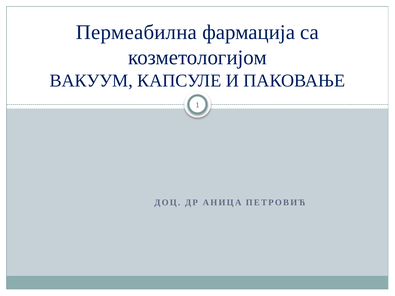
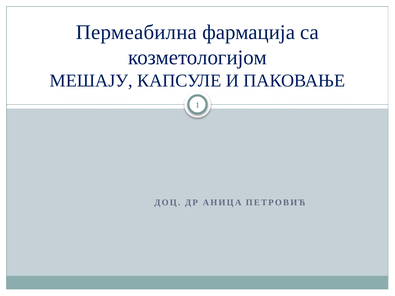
ВАКУУМ: ВАКУУМ -> МЕШАЈУ
